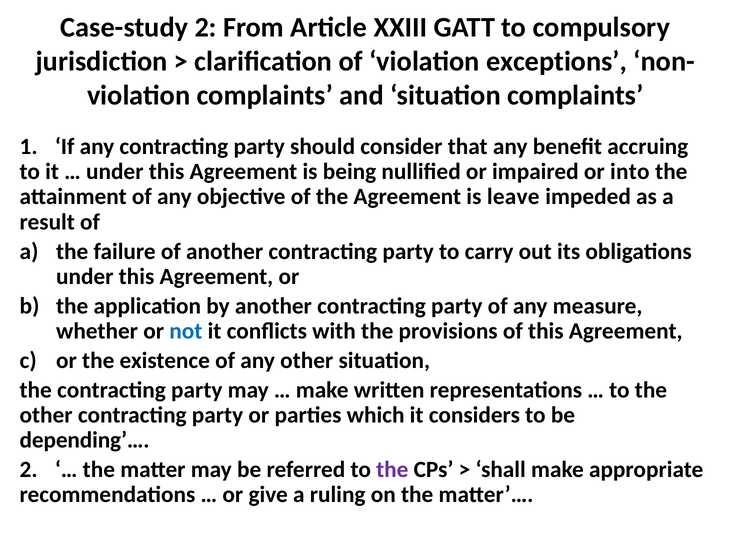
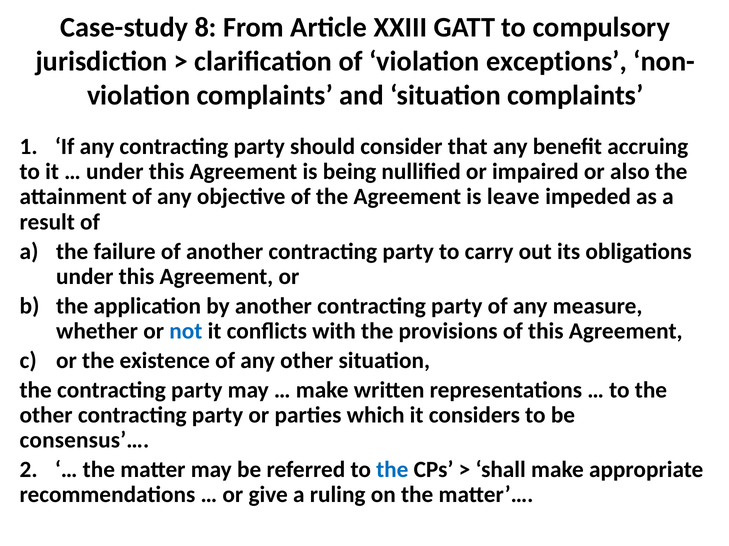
Case-study 2: 2 -> 8
into: into -> also
depending’…: depending’… -> consensus’…
the at (392, 470) colour: purple -> blue
